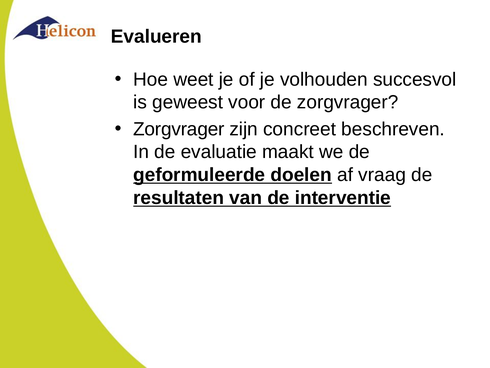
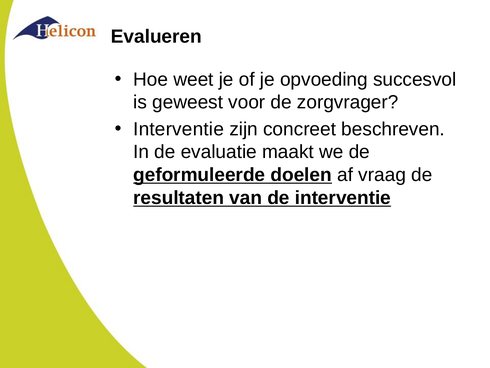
volhouden: volhouden -> opvoeding
Zorgvrager at (179, 129): Zorgvrager -> Interventie
